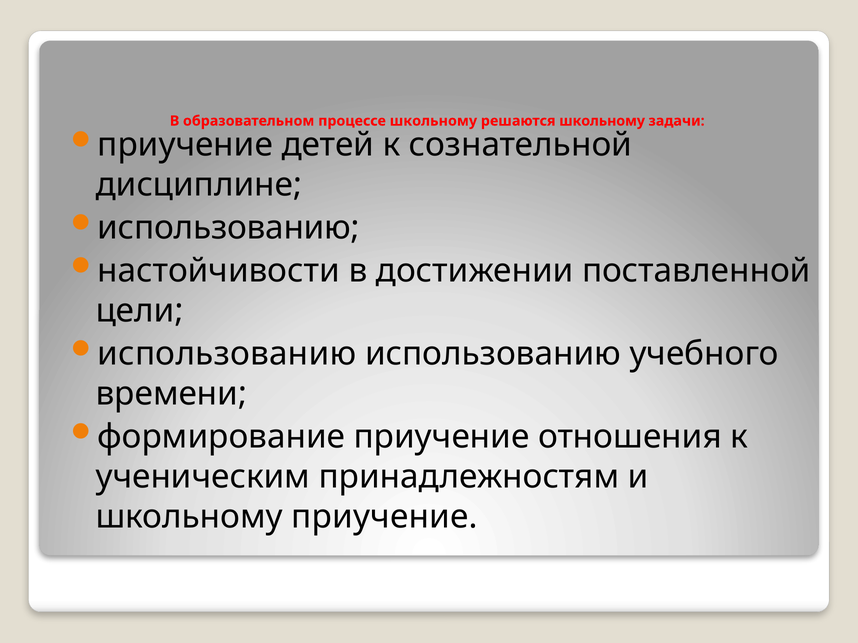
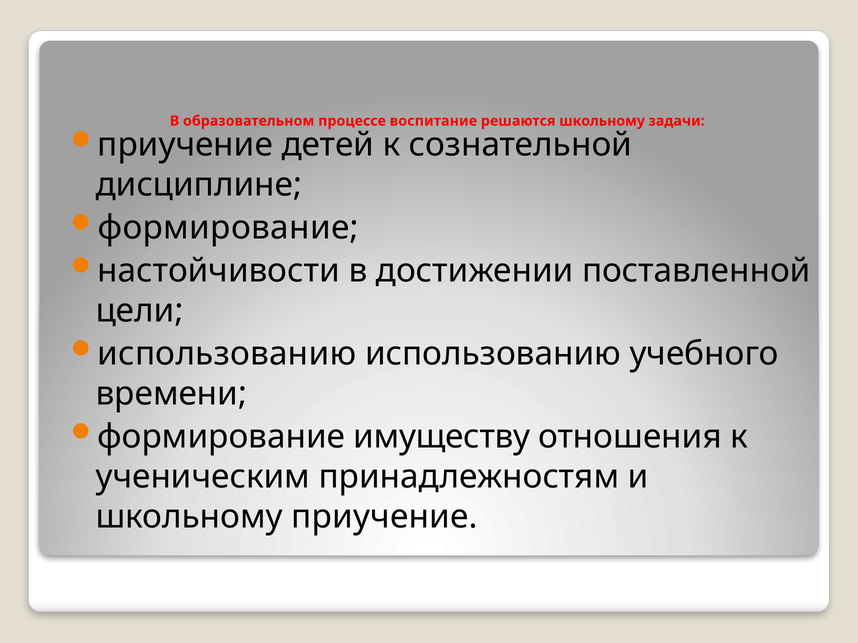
процессе школьному: школьному -> воспитание
использованию at (229, 228): использованию -> формирование
формирование приучение: приучение -> имуществу
